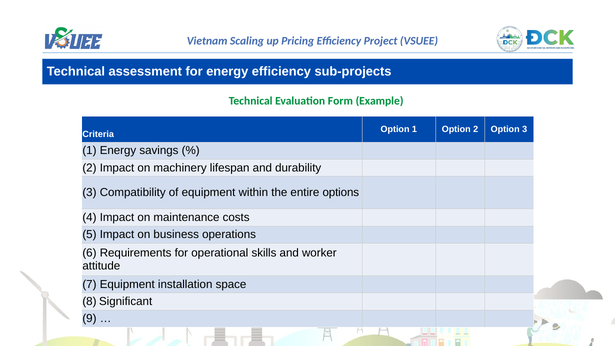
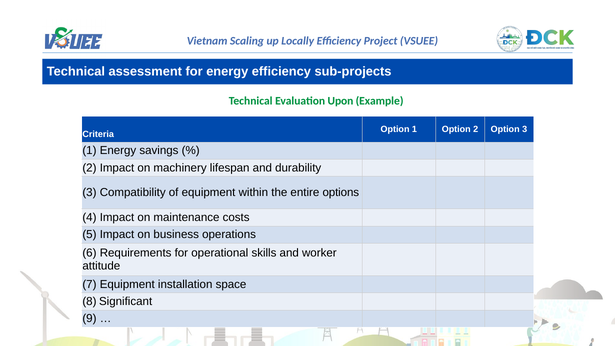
Pricing: Pricing -> Locally
Form: Form -> Upon
